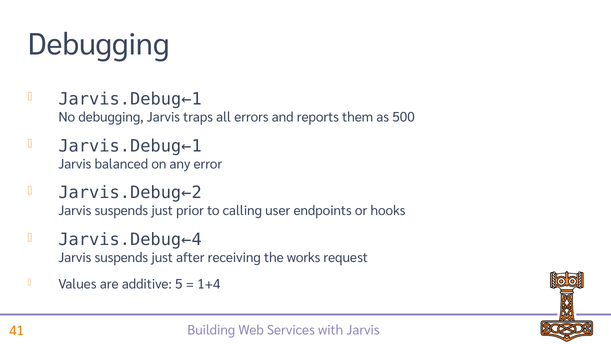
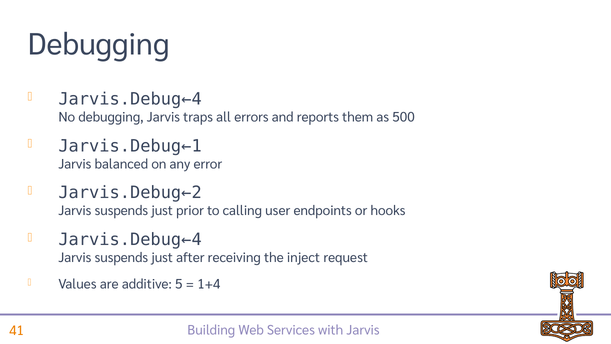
Jarvis.Debug←1 at (130, 99): Jarvis.Debug←1 -> Jarvis.Debug←4
works: works -> inject
